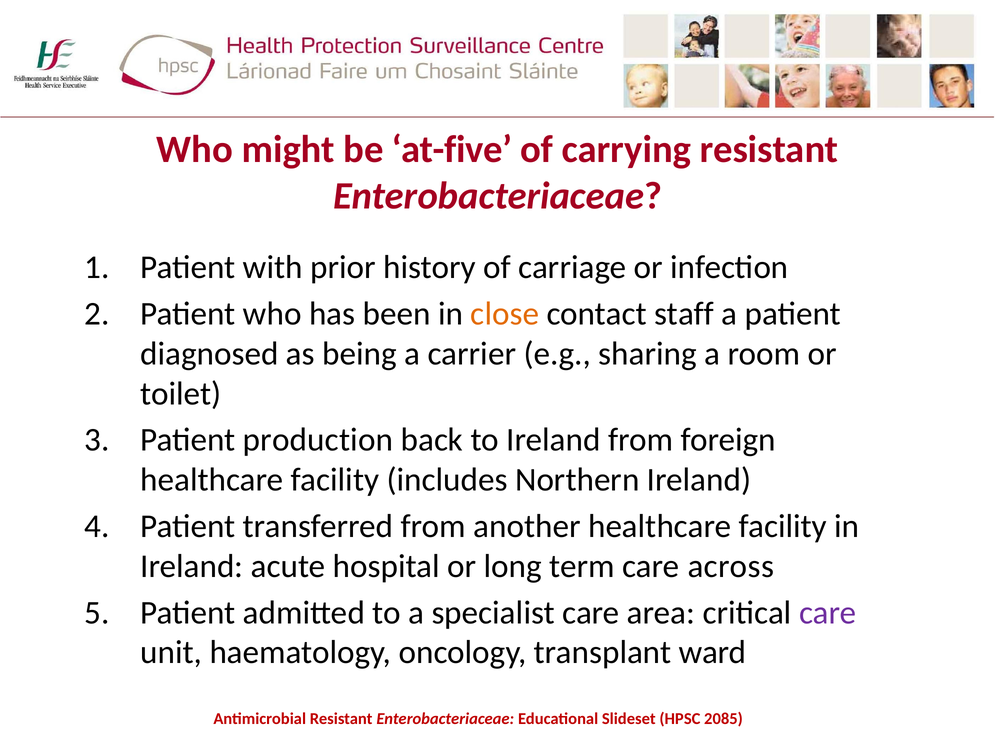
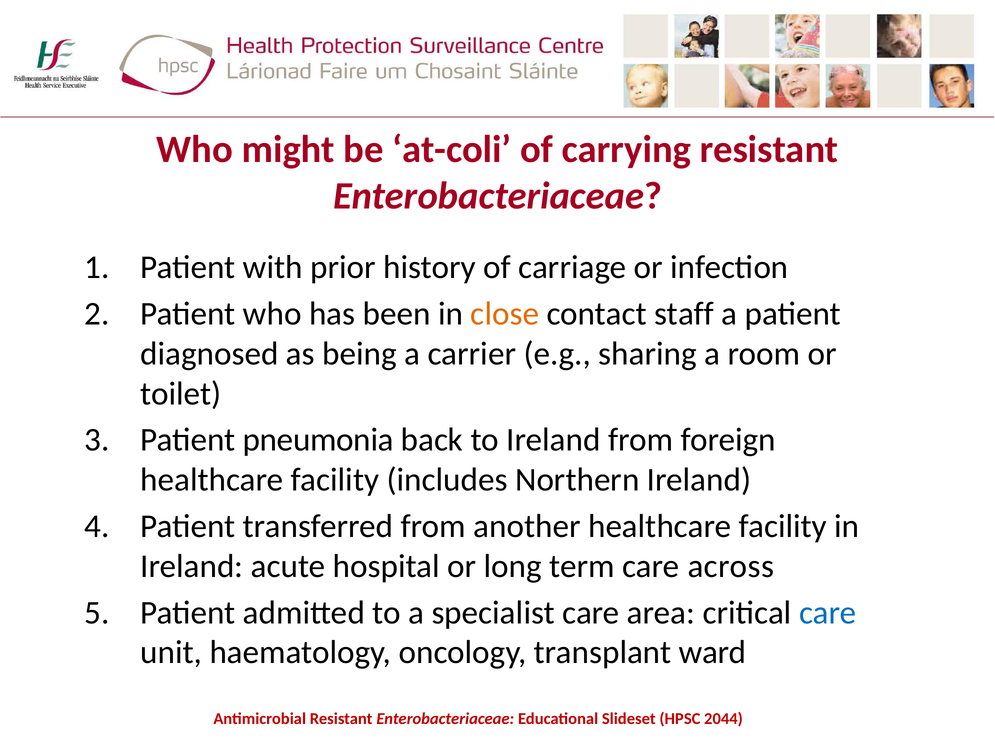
at-five: at-five -> at-coli
production: production -> pneumonia
care at (828, 612) colour: purple -> blue
2085: 2085 -> 2044
